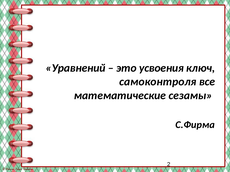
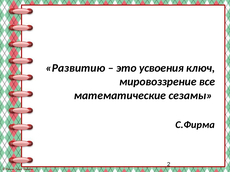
Уравнений: Уравнений -> Развитию
самоконтроля: самоконтроля -> мировоззрение
